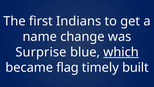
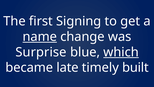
Indians: Indians -> Signing
name underline: none -> present
flag: flag -> late
